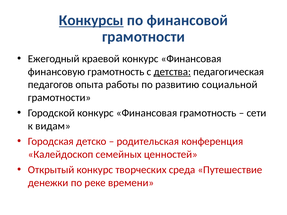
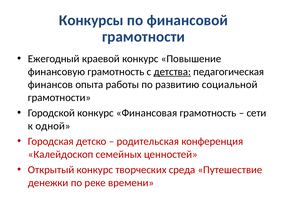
Конкурсы underline: present -> none
краевой конкурс Финансовая: Финансовая -> Повышение
педагогов: педагогов -> финансов
видам: видам -> одной
